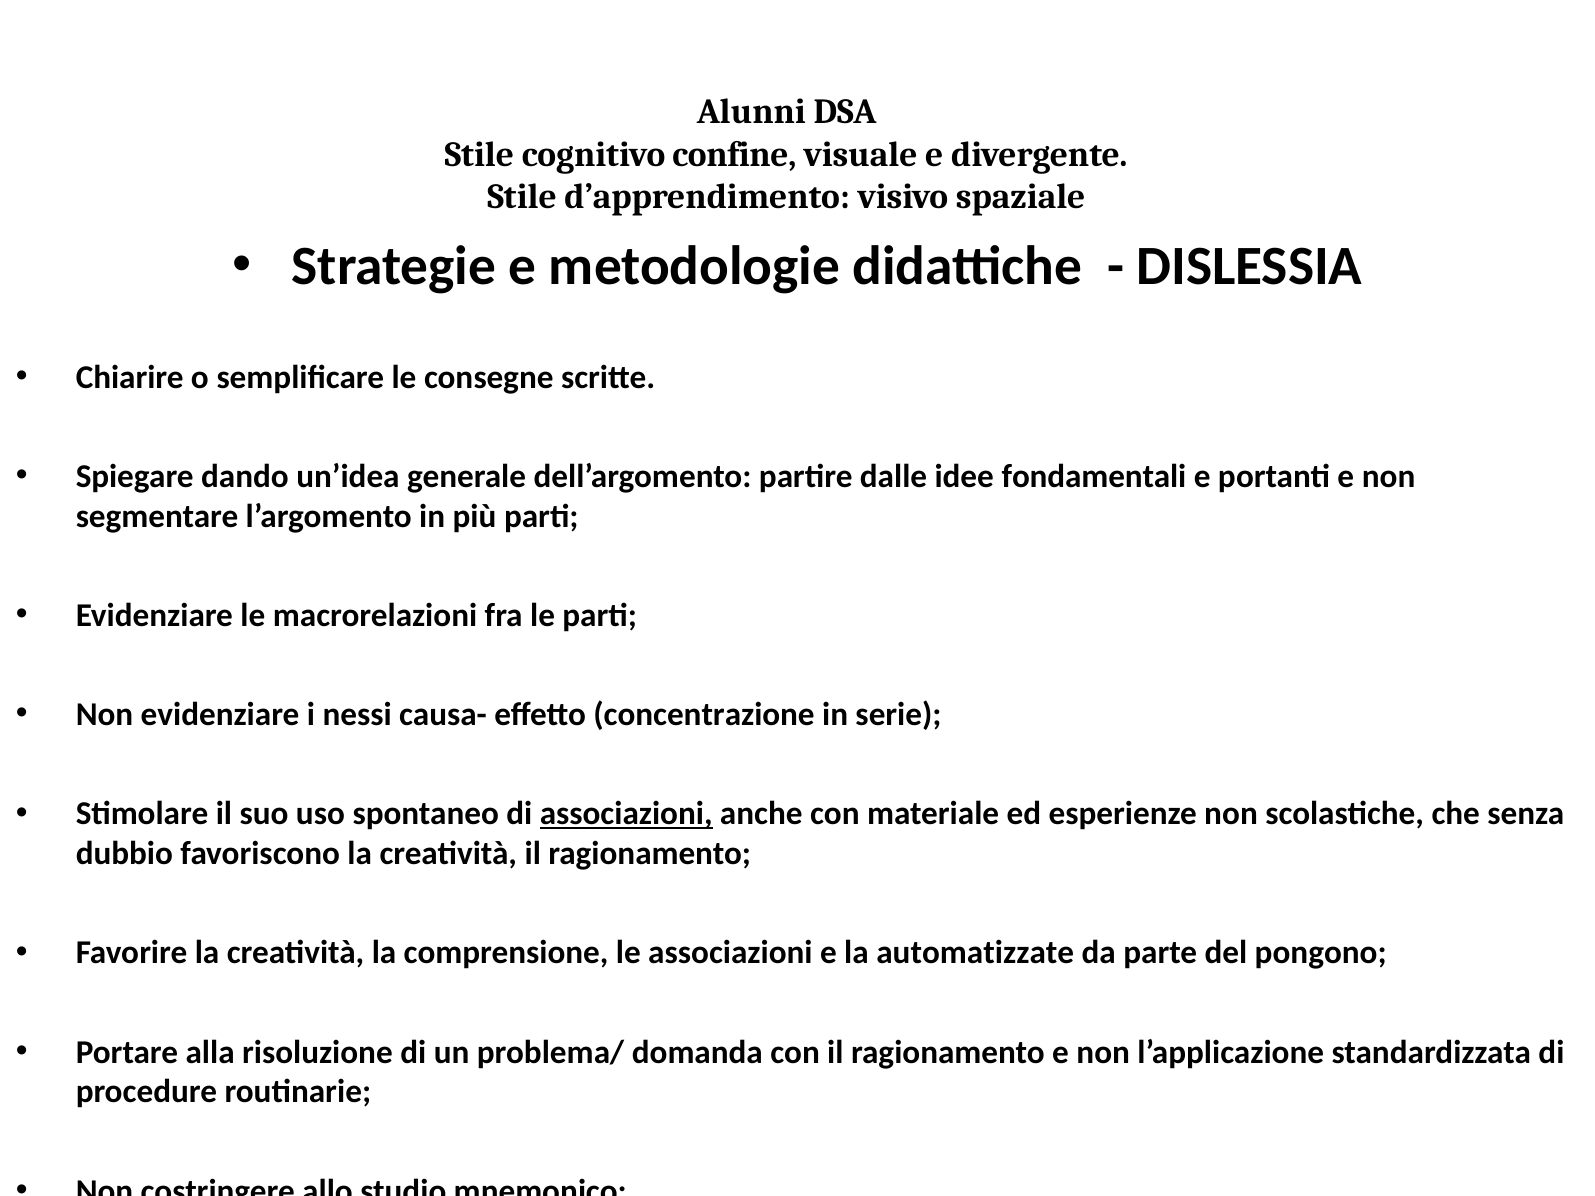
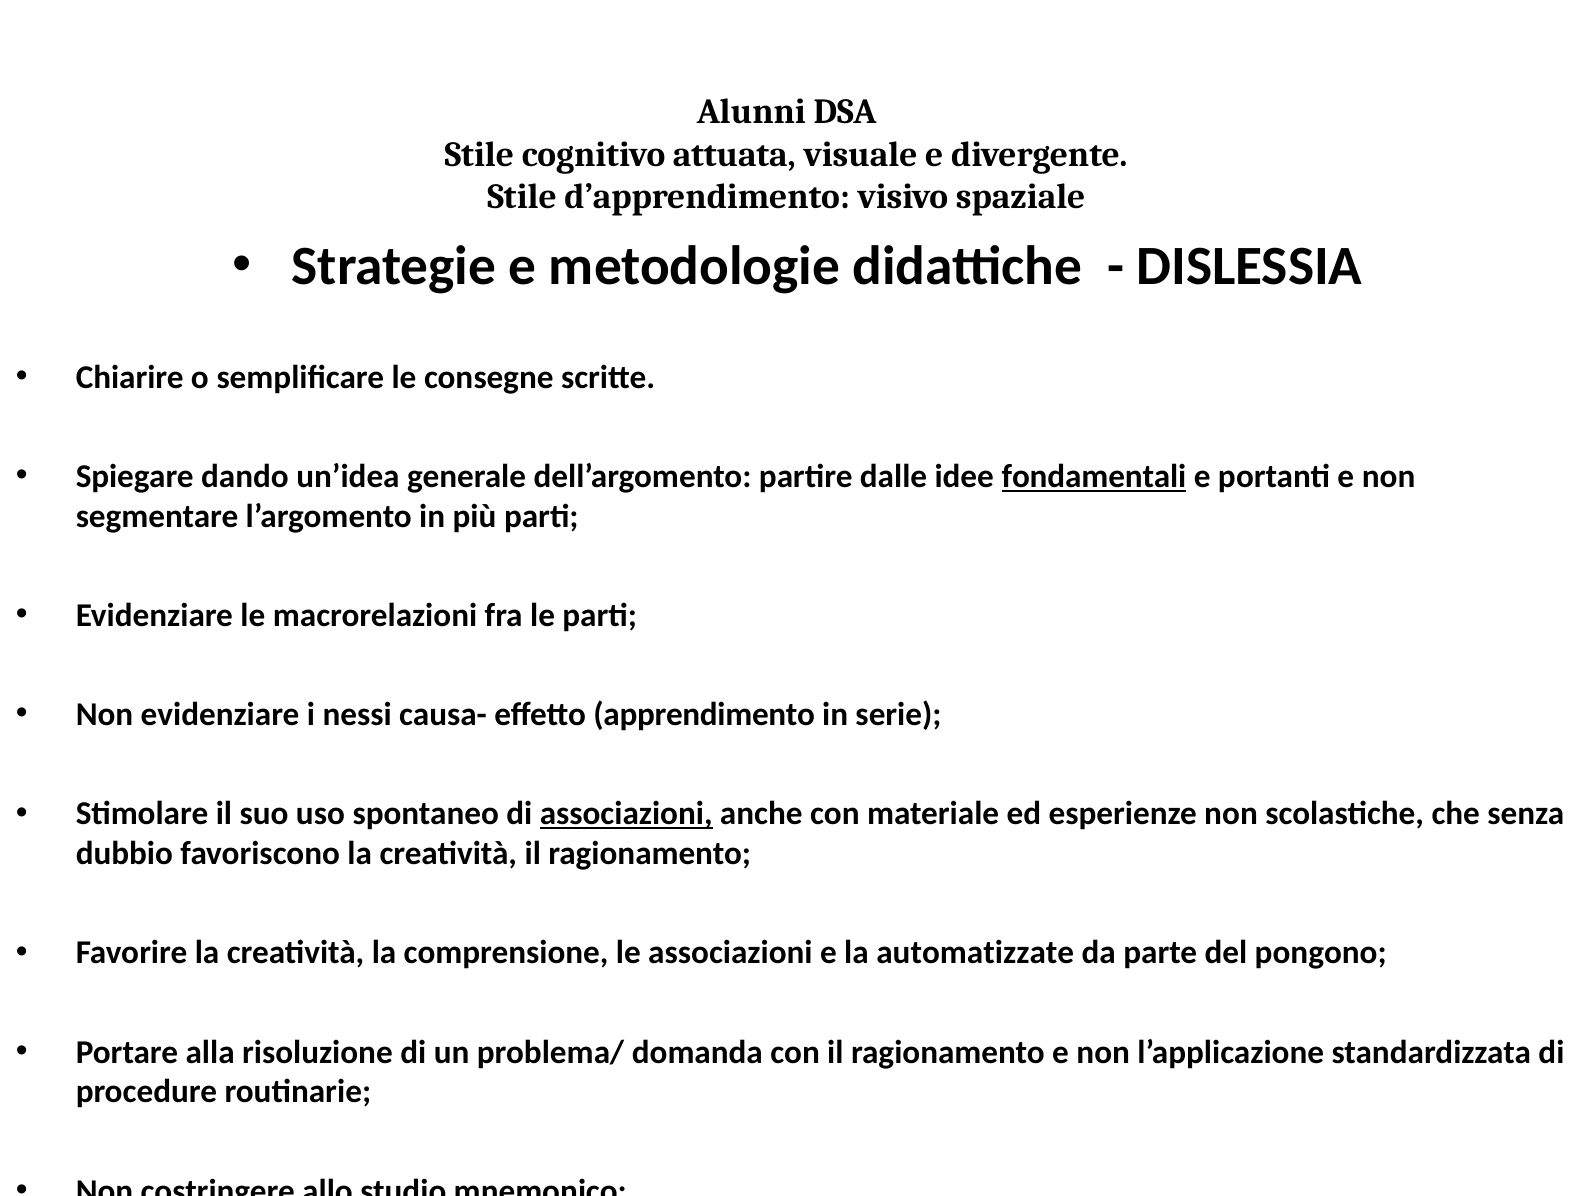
confine: confine -> attuata
fondamentali underline: none -> present
concentrazione: concentrazione -> apprendimento
